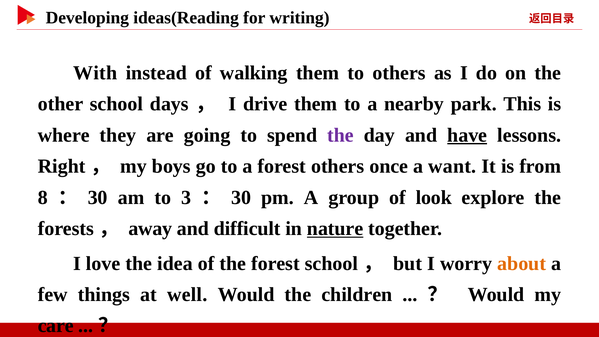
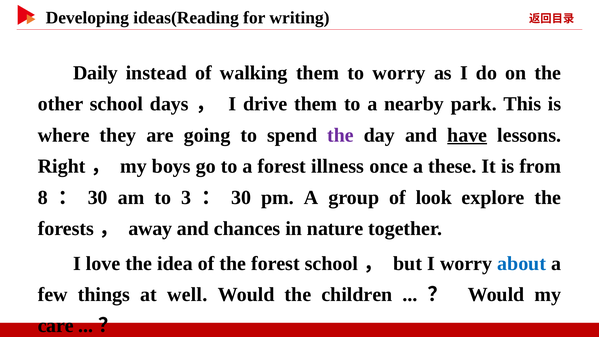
With: With -> Daily
to others: others -> worry
forest others: others -> illness
want: want -> these
difficult: difficult -> chances
nature underline: present -> none
about colour: orange -> blue
